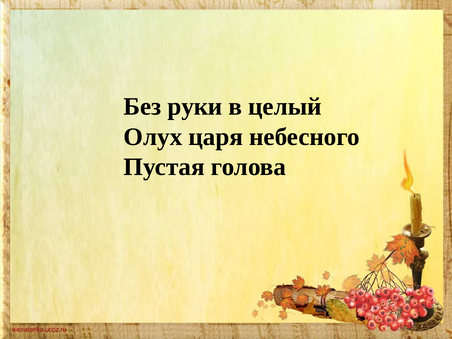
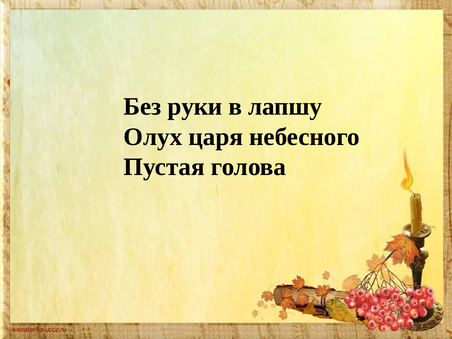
целый: целый -> лапшу
